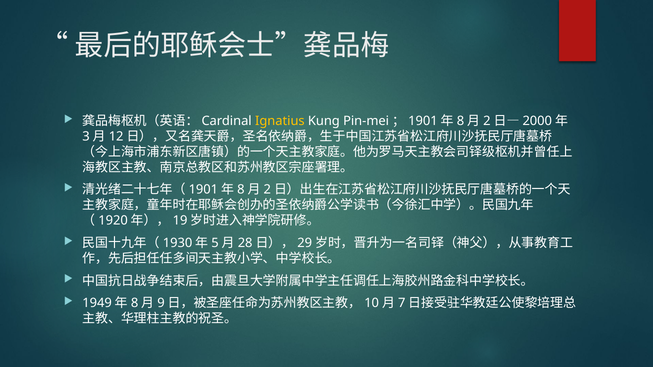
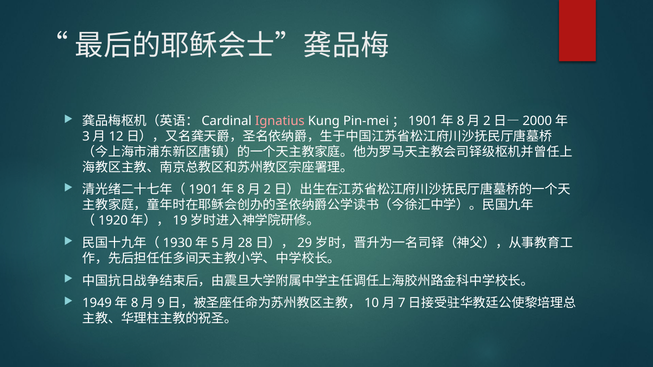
Ignatius colour: yellow -> pink
